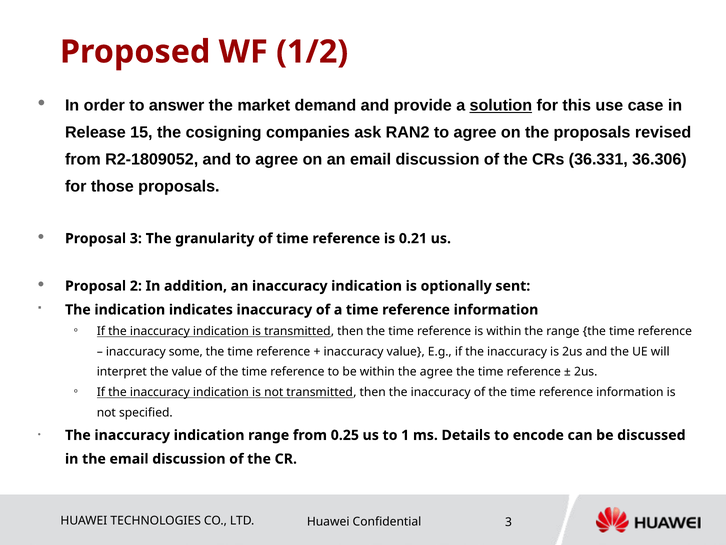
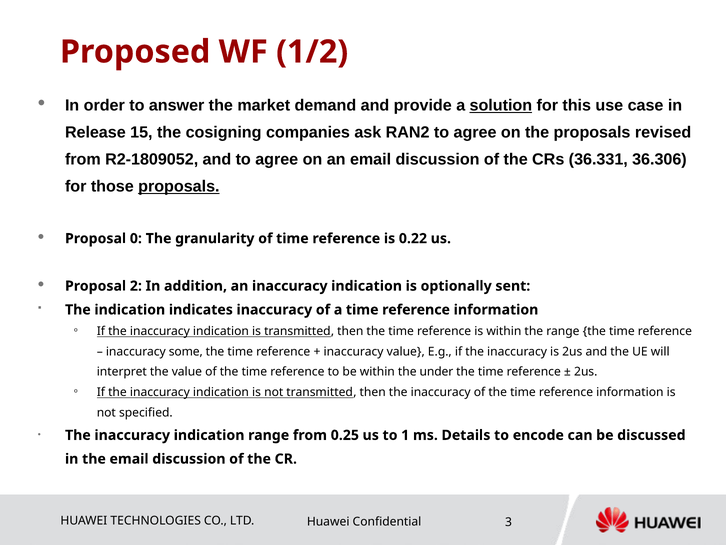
proposals at (179, 186) underline: none -> present
Proposal 3: 3 -> 0
0.21: 0.21 -> 0.22
the agree: agree -> under
